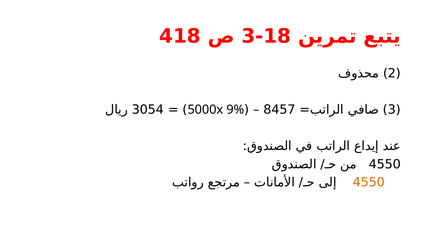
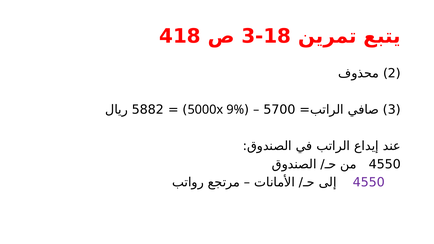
3054: 3054 -> 5882
8457: 8457 -> 5700
4550 at (369, 183) colour: orange -> purple
